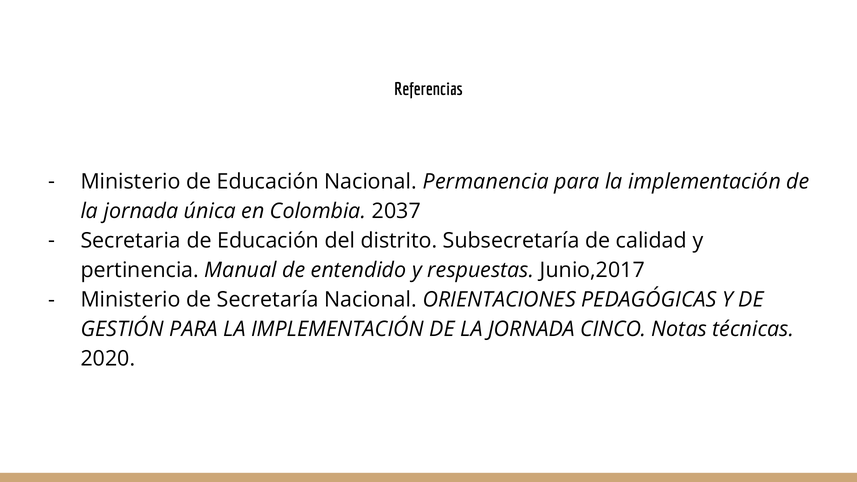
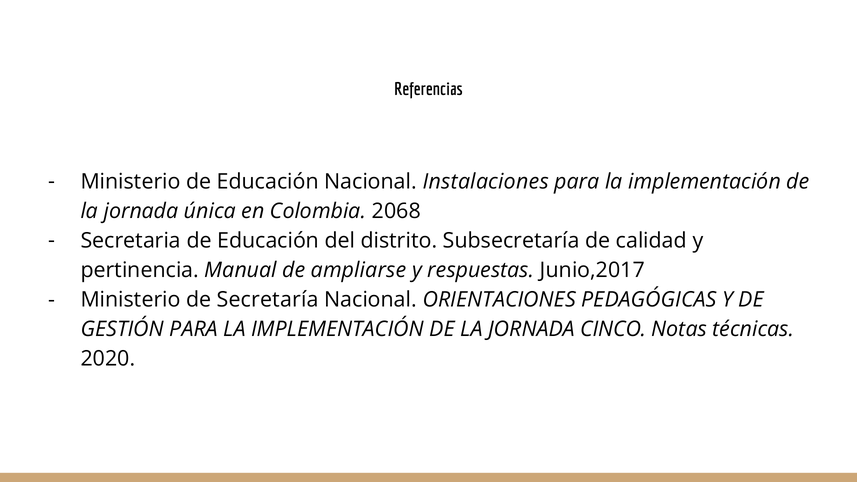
Permanencia: Permanencia -> Instalaciones
2037: 2037 -> 2068
entendido: entendido -> ampliarse
